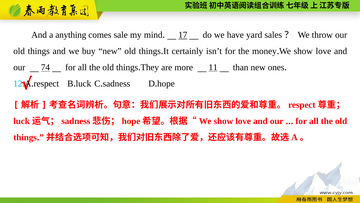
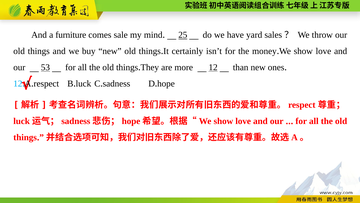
anything: anything -> furniture
17: 17 -> 25
74: 74 -> 53
more 11: 11 -> 12
